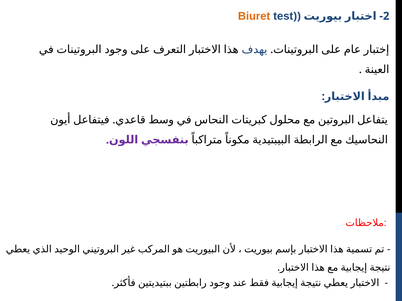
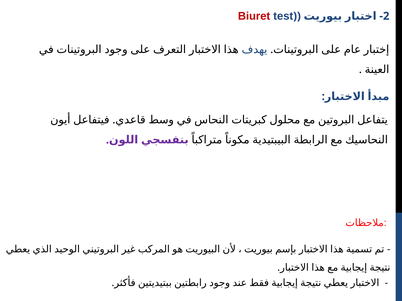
Biuret colour: orange -> red
